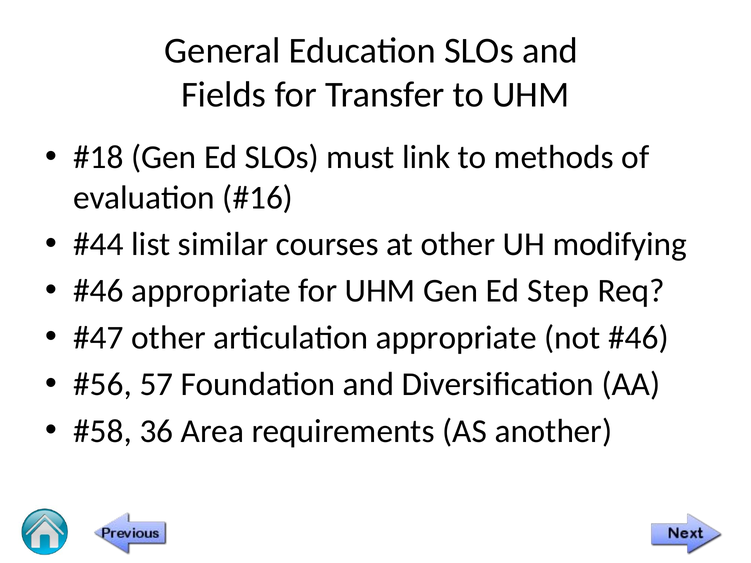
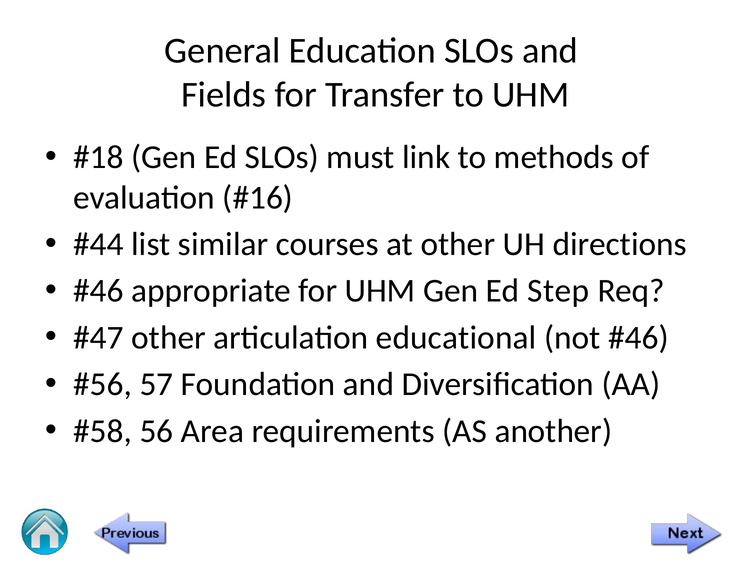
modifying: modifying -> directions
articulation appropriate: appropriate -> educational
36: 36 -> 56
